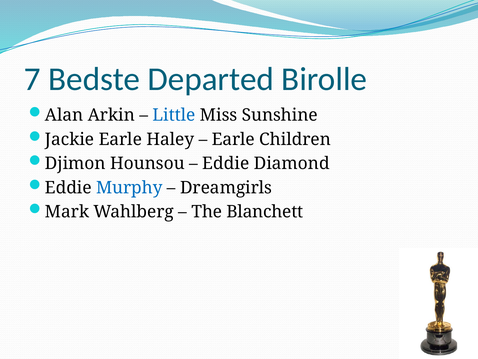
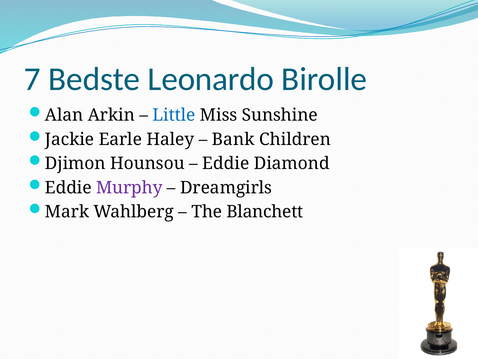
Departed: Departed -> Leonardo
Earle at (233, 139): Earle -> Bank
Murphy colour: blue -> purple
